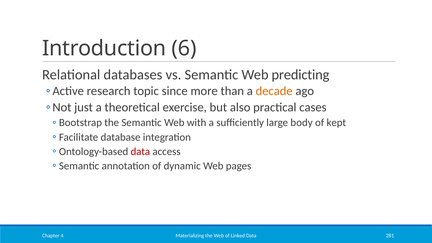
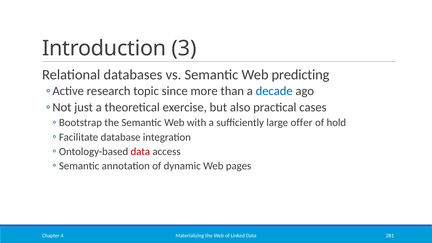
6: 6 -> 3
decade colour: orange -> blue
body: body -> offer
kept: kept -> hold
